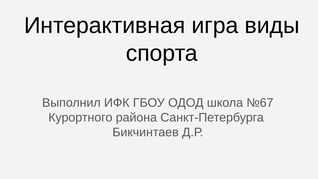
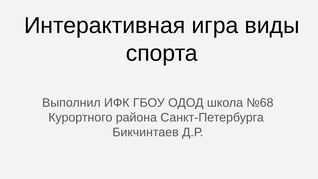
№67: №67 -> №68
